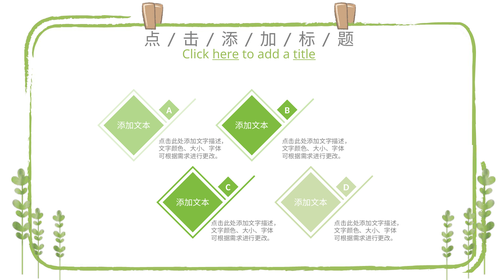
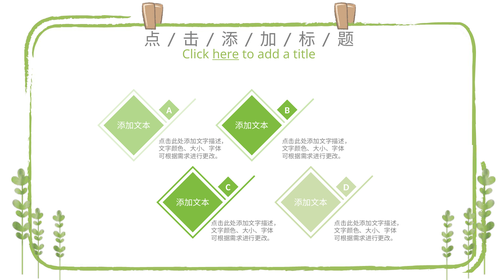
title underline: present -> none
